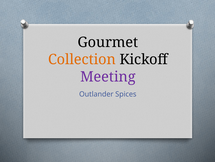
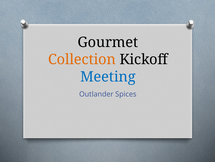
Meeting colour: purple -> blue
